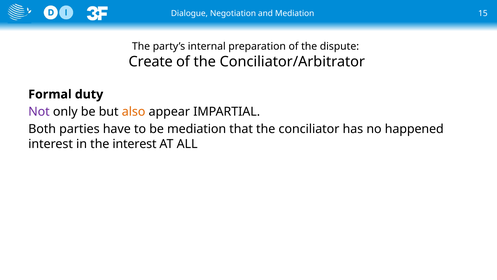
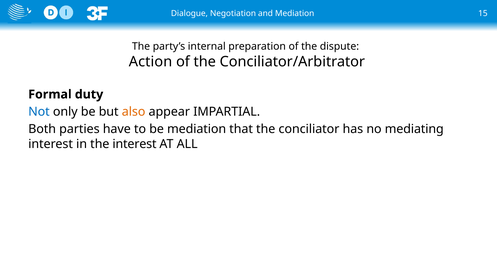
Create: Create -> Action
Not colour: purple -> blue
happened: happened -> mediating
